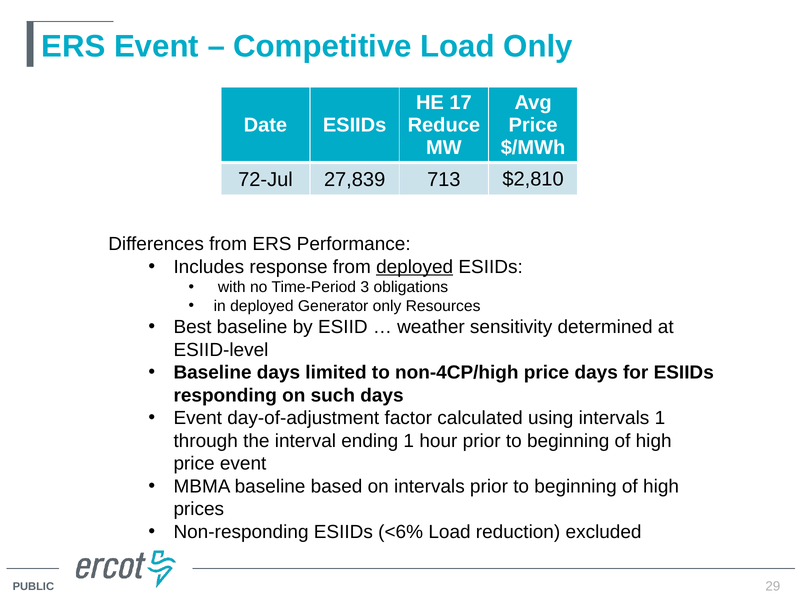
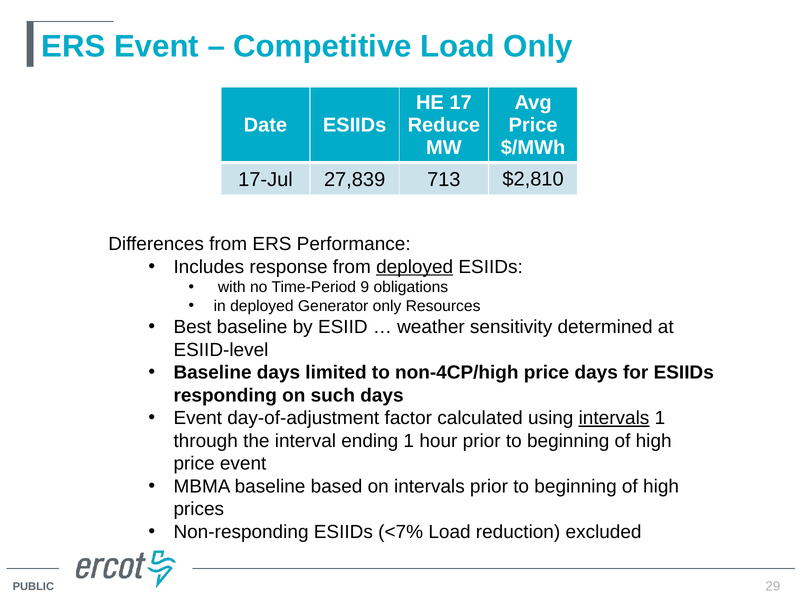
72-Jul: 72-Jul -> 17-Jul
3: 3 -> 9
intervals at (614, 418) underline: none -> present
<6%: <6% -> <7%
